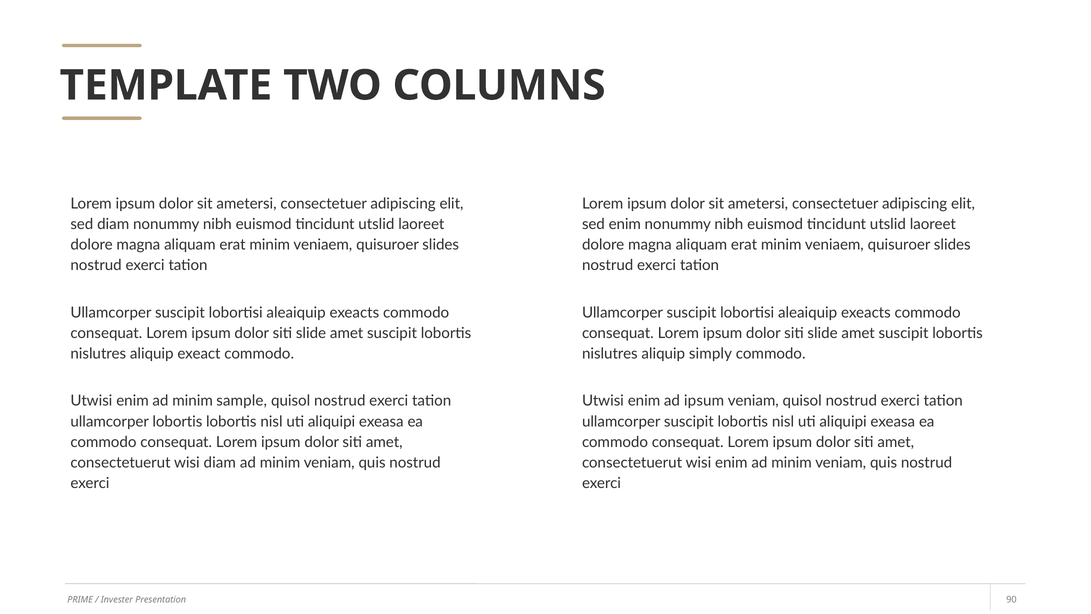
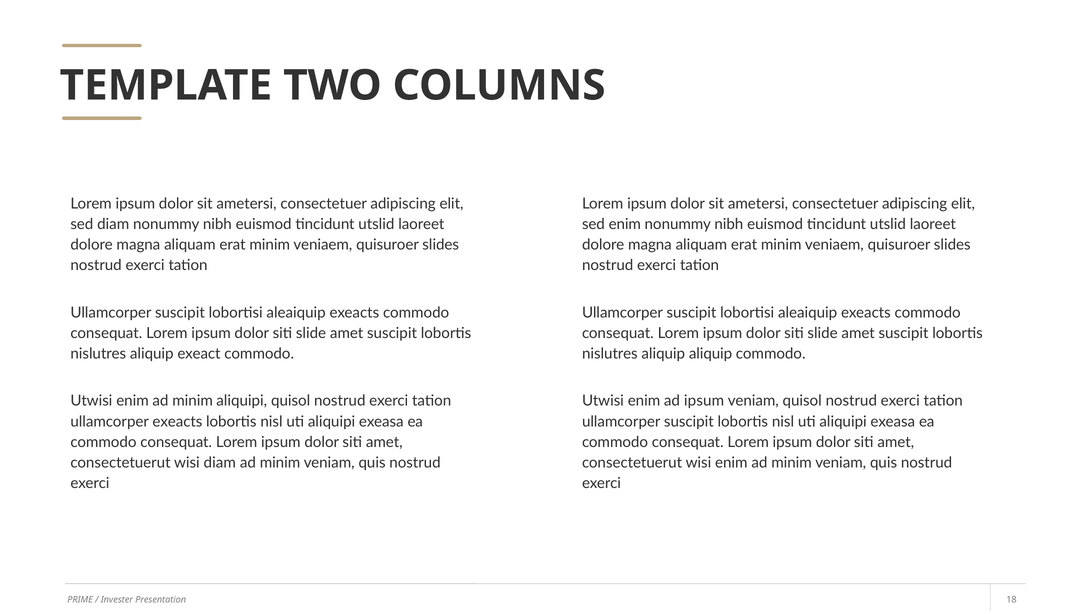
aliquip simply: simply -> aliquip
minim sample: sample -> aliquipi
ullamcorper lobortis: lobortis -> exeacts
90: 90 -> 18
